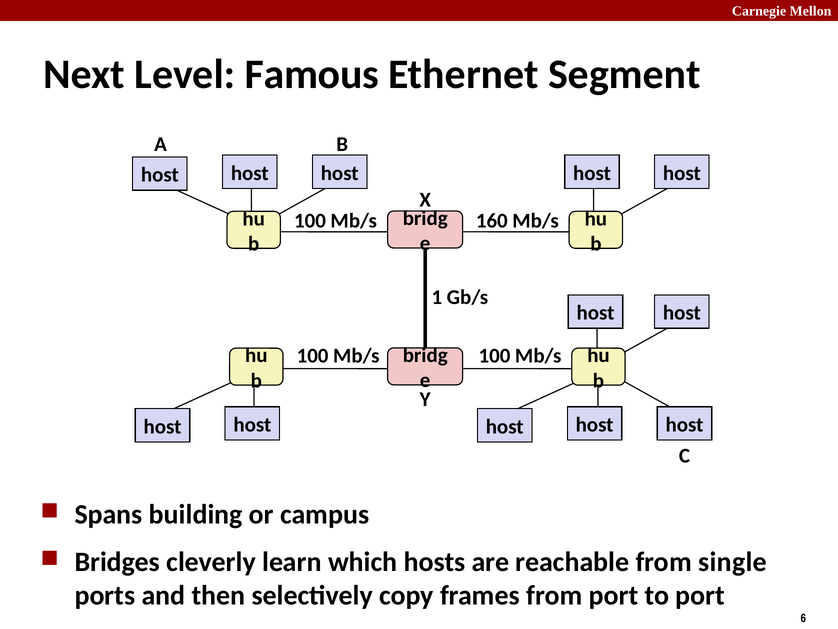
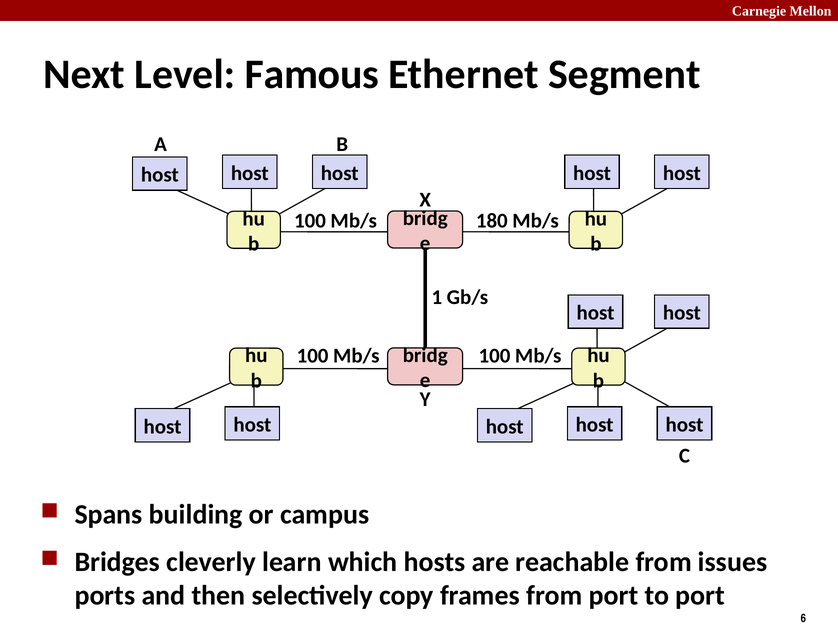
160: 160 -> 180
single: single -> issues
